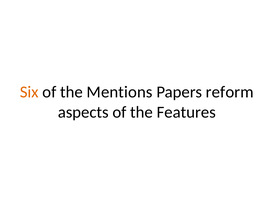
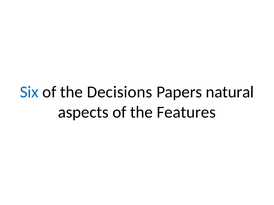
Six colour: orange -> blue
Mentions: Mentions -> Decisions
reform: reform -> natural
